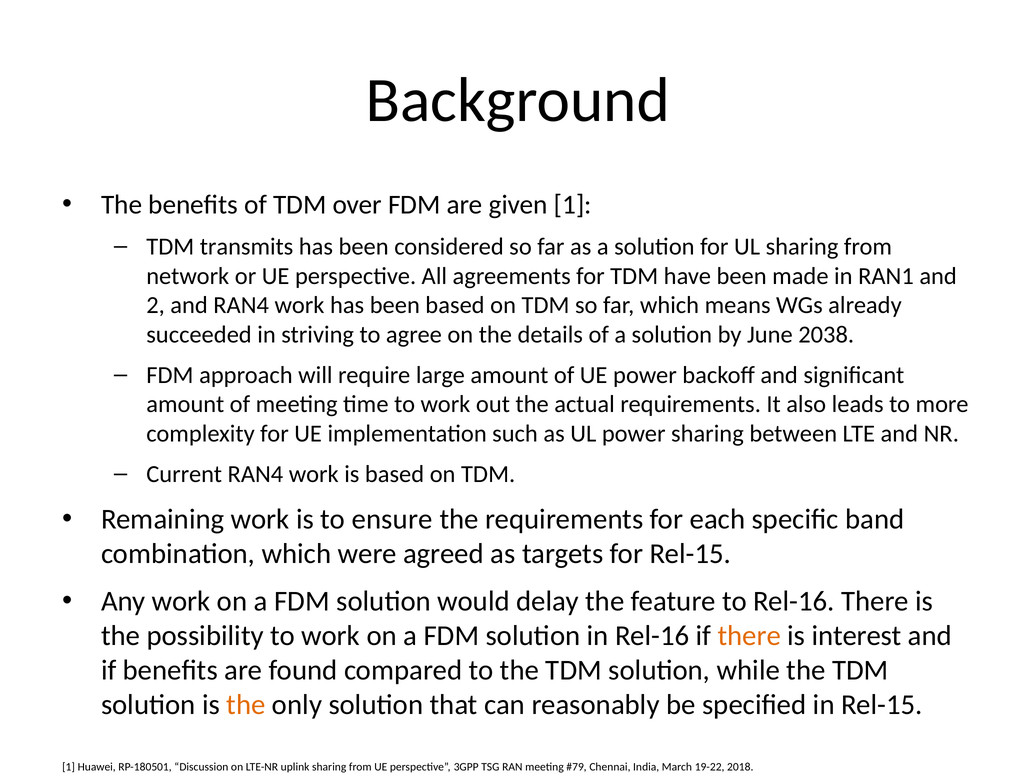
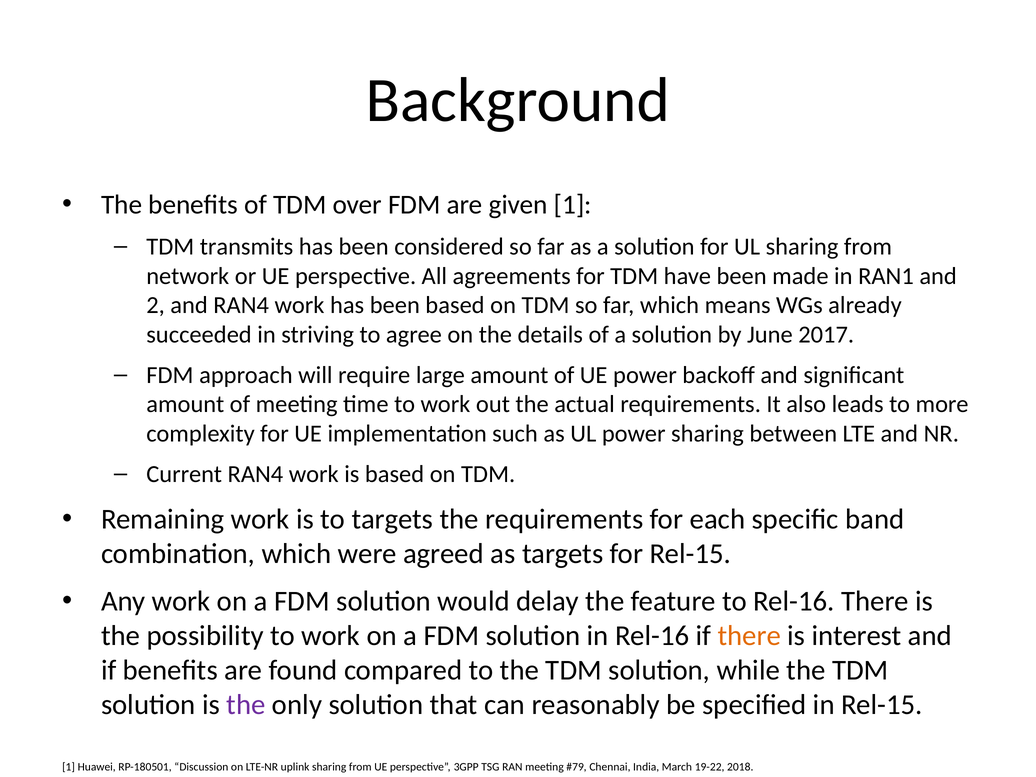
2038: 2038 -> 2017
to ensure: ensure -> targets
the at (246, 705) colour: orange -> purple
